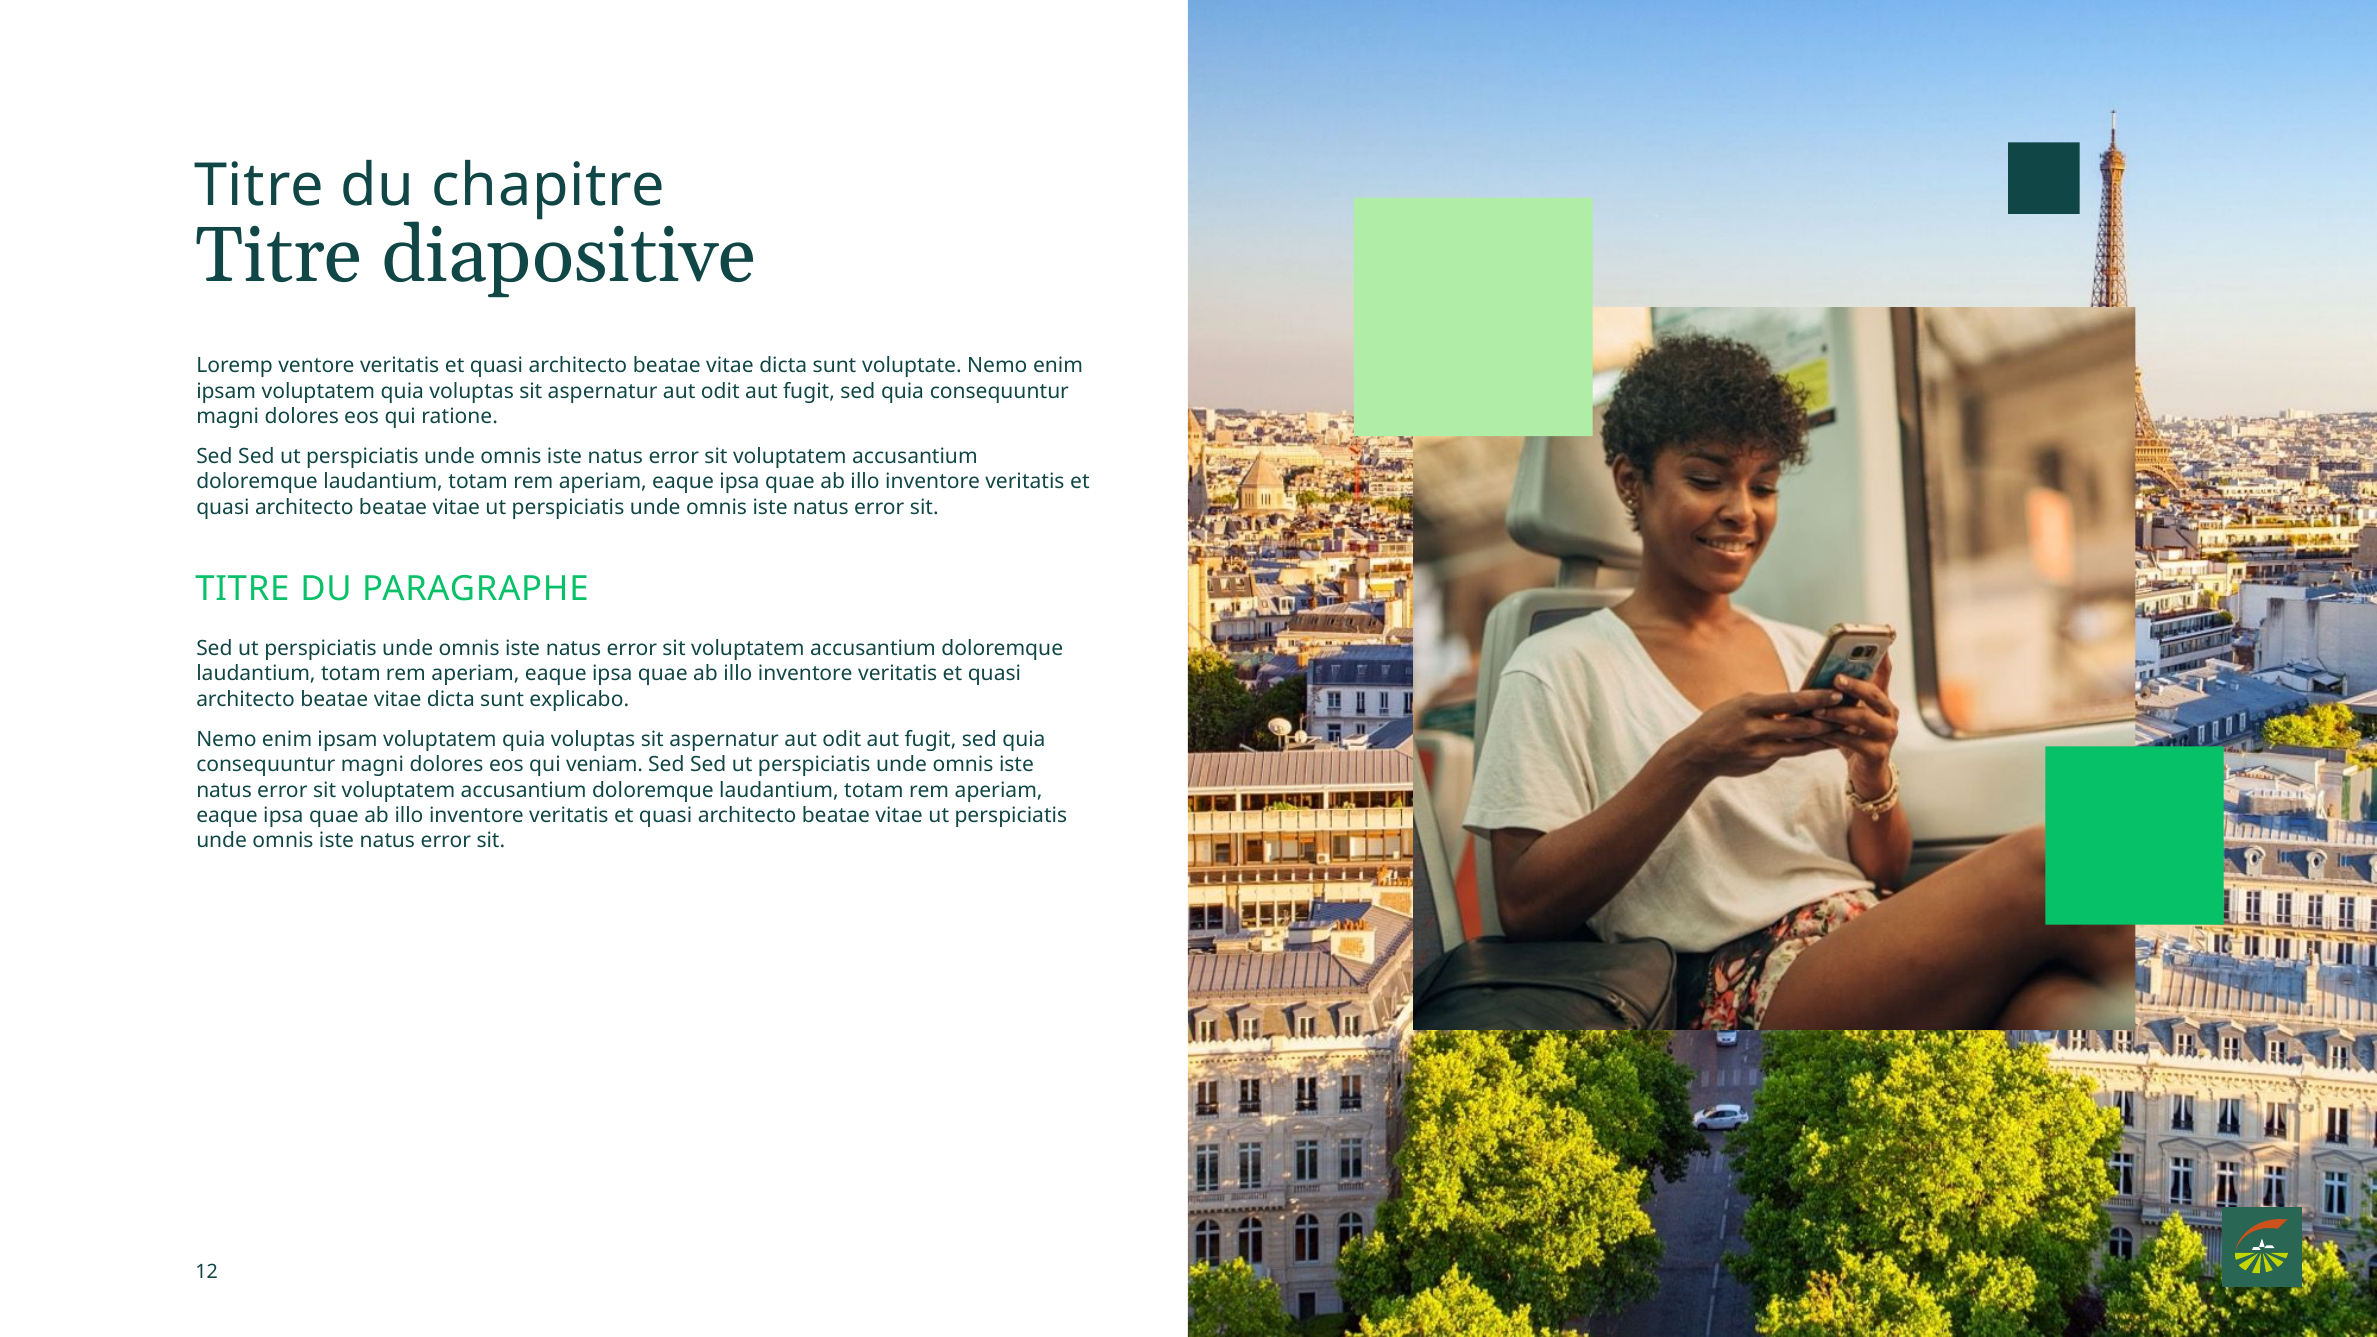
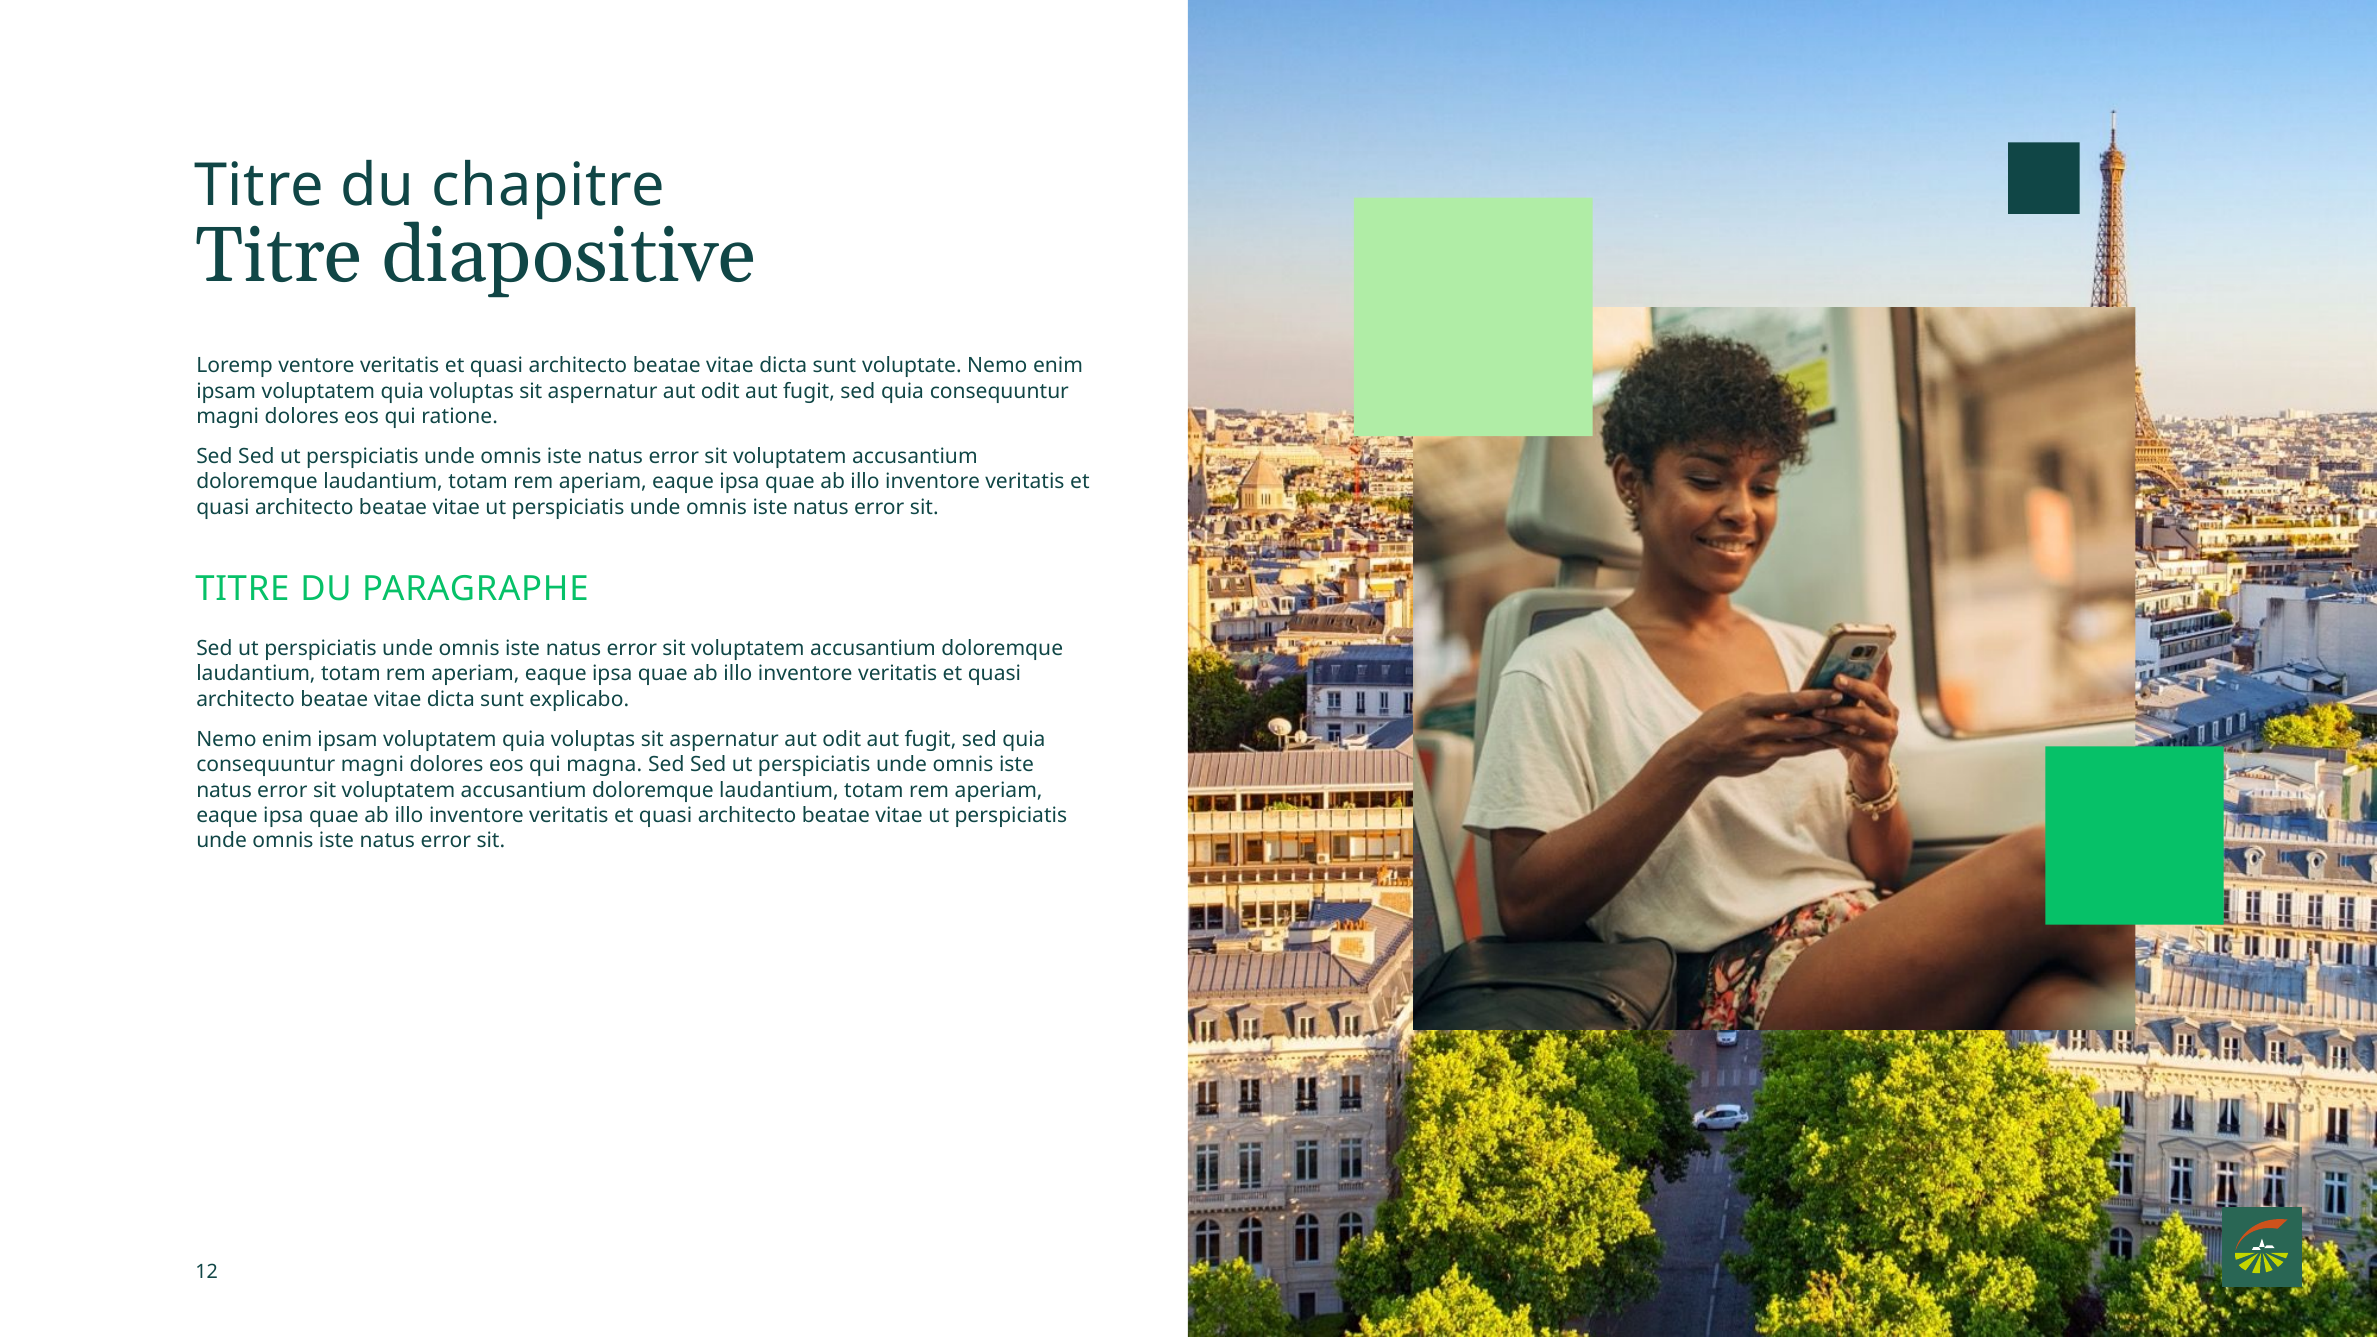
veniam: veniam -> magna
